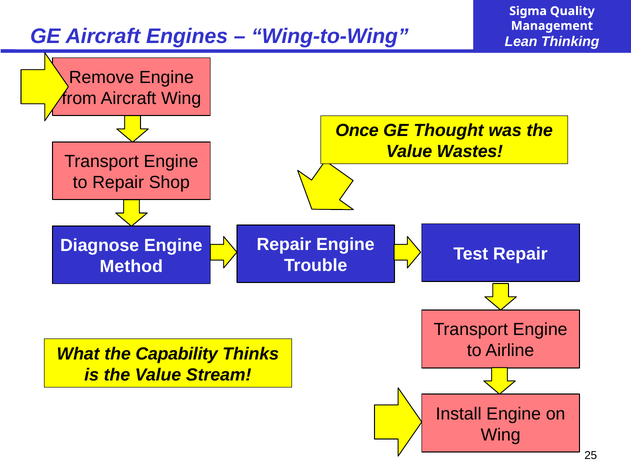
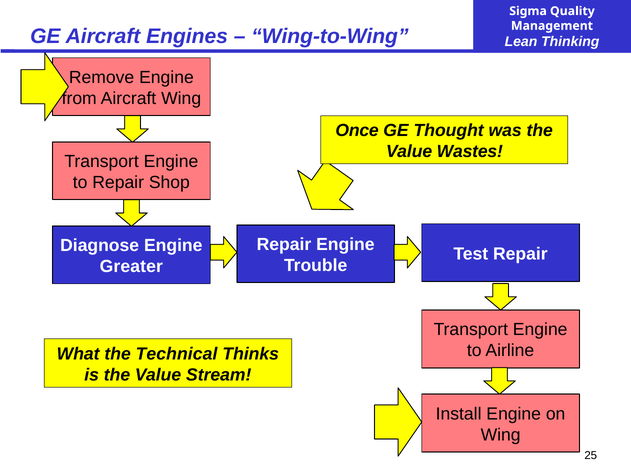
Method: Method -> Greater
Capability: Capability -> Technical
